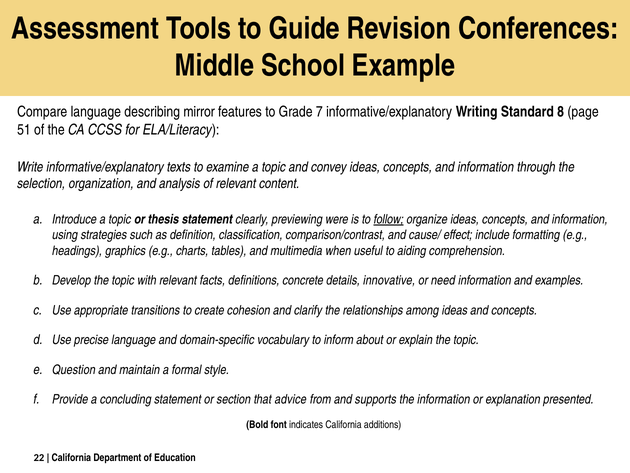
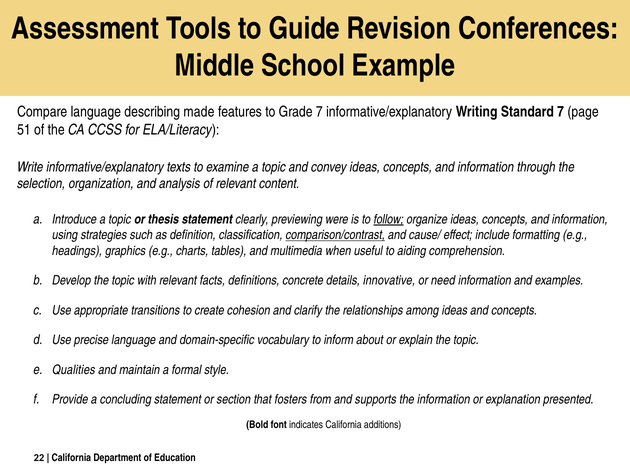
mirror: mirror -> made
Standard 8: 8 -> 7
comparison/contrast underline: none -> present
Question: Question -> Qualities
advice: advice -> fosters
